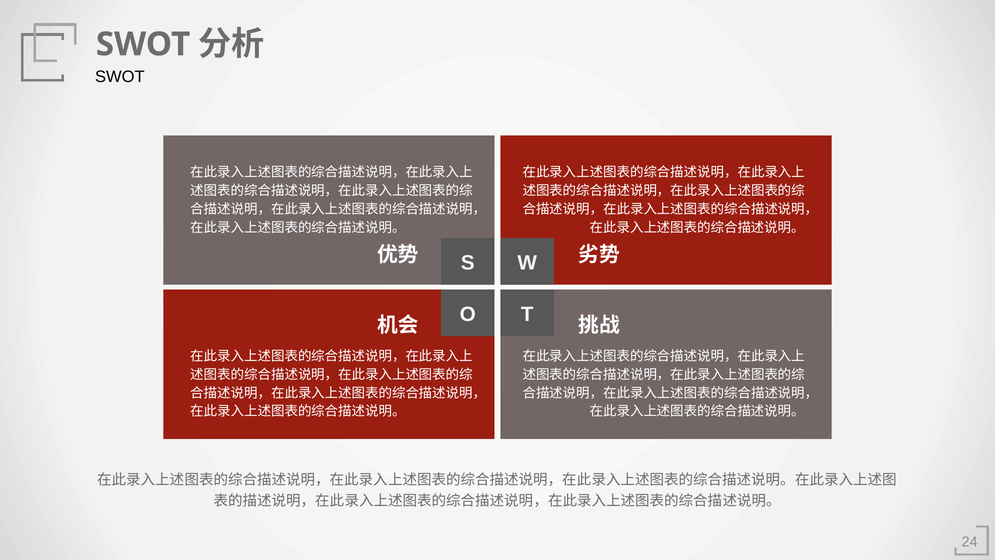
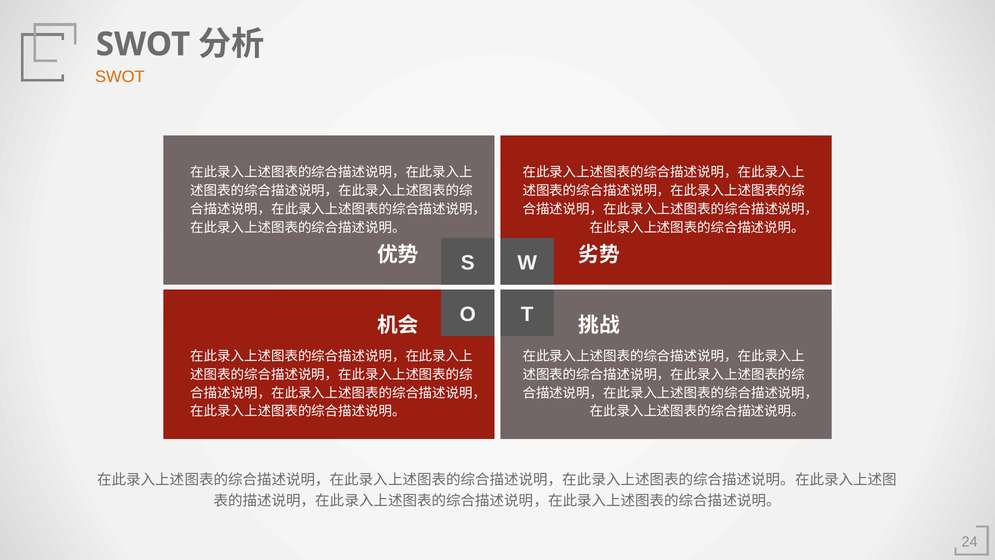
SWOT at (120, 77) colour: black -> orange
